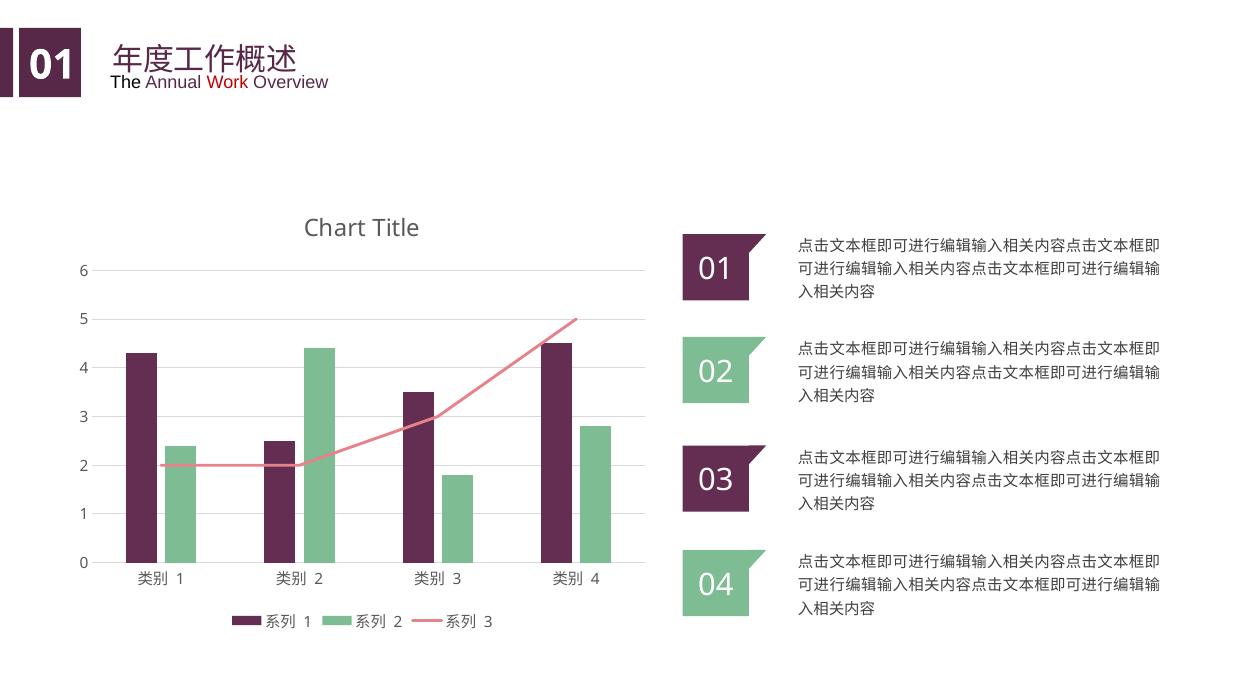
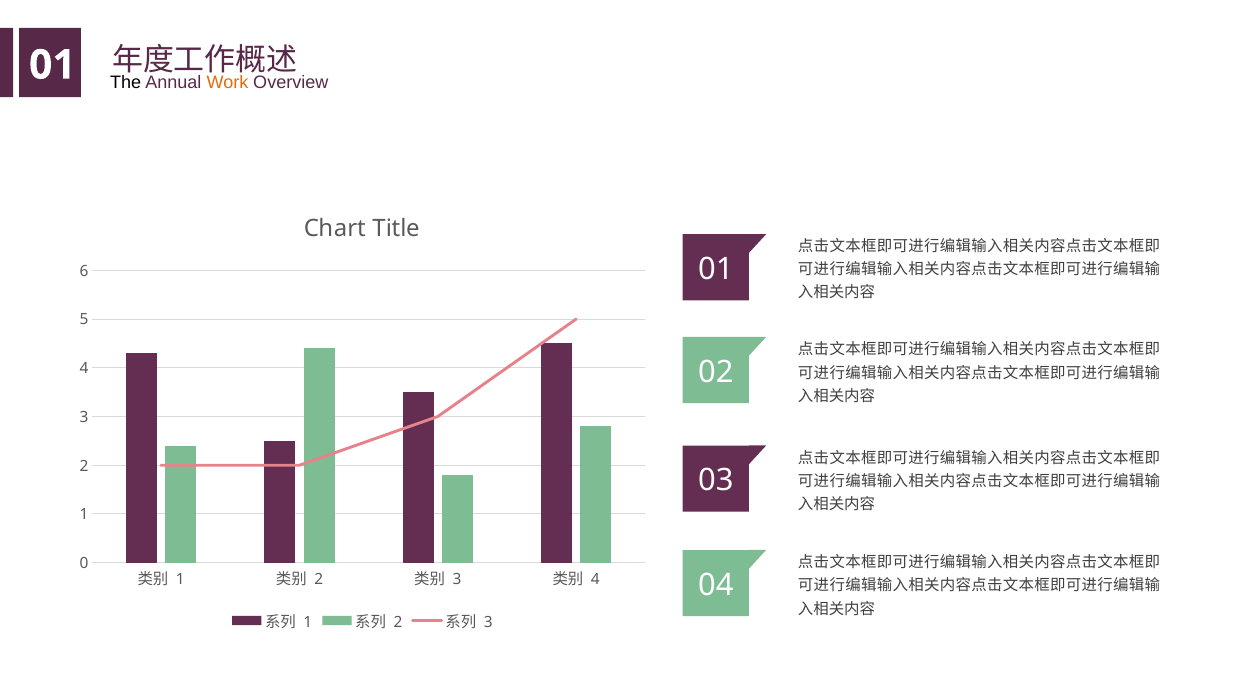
Work colour: red -> orange
